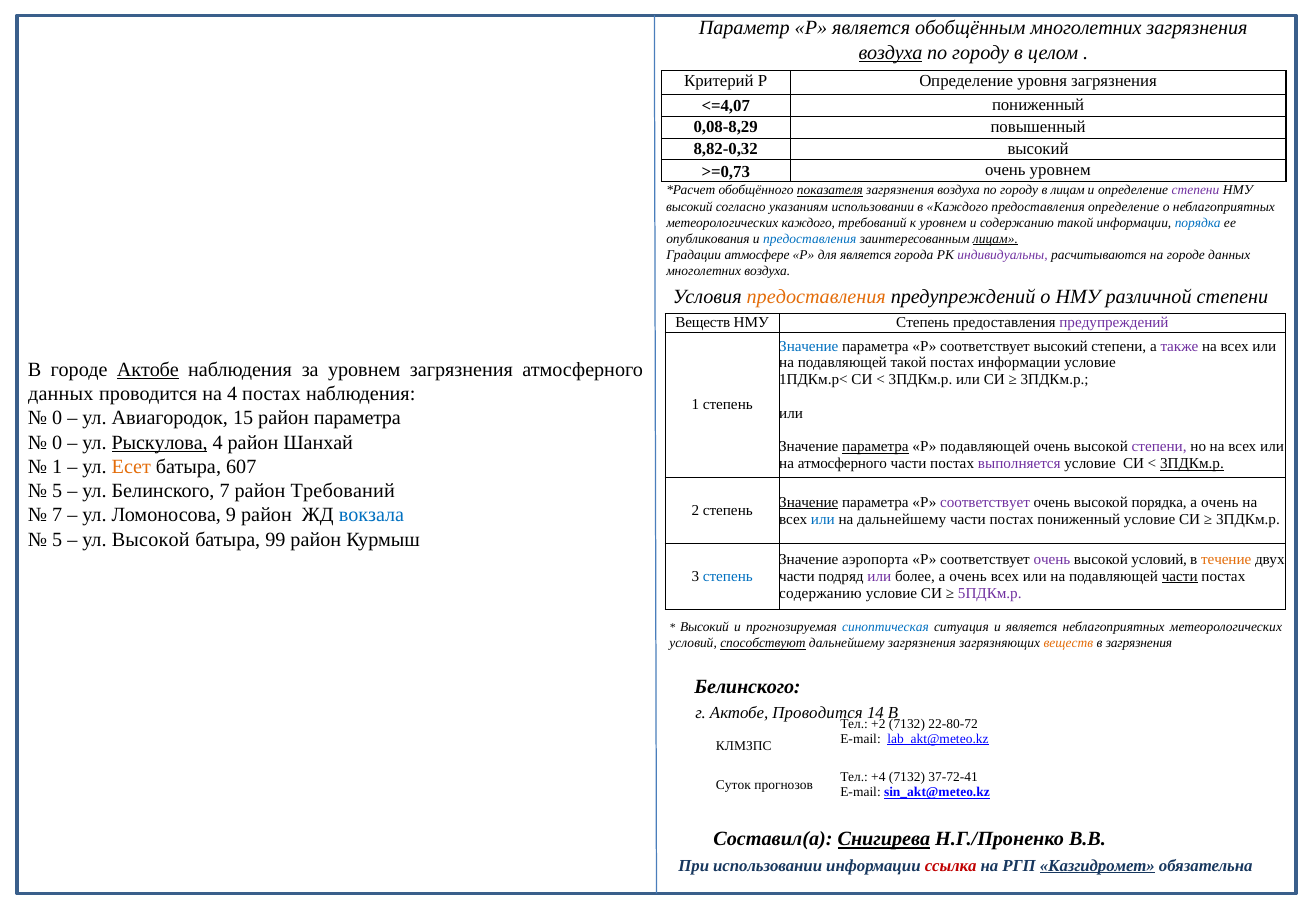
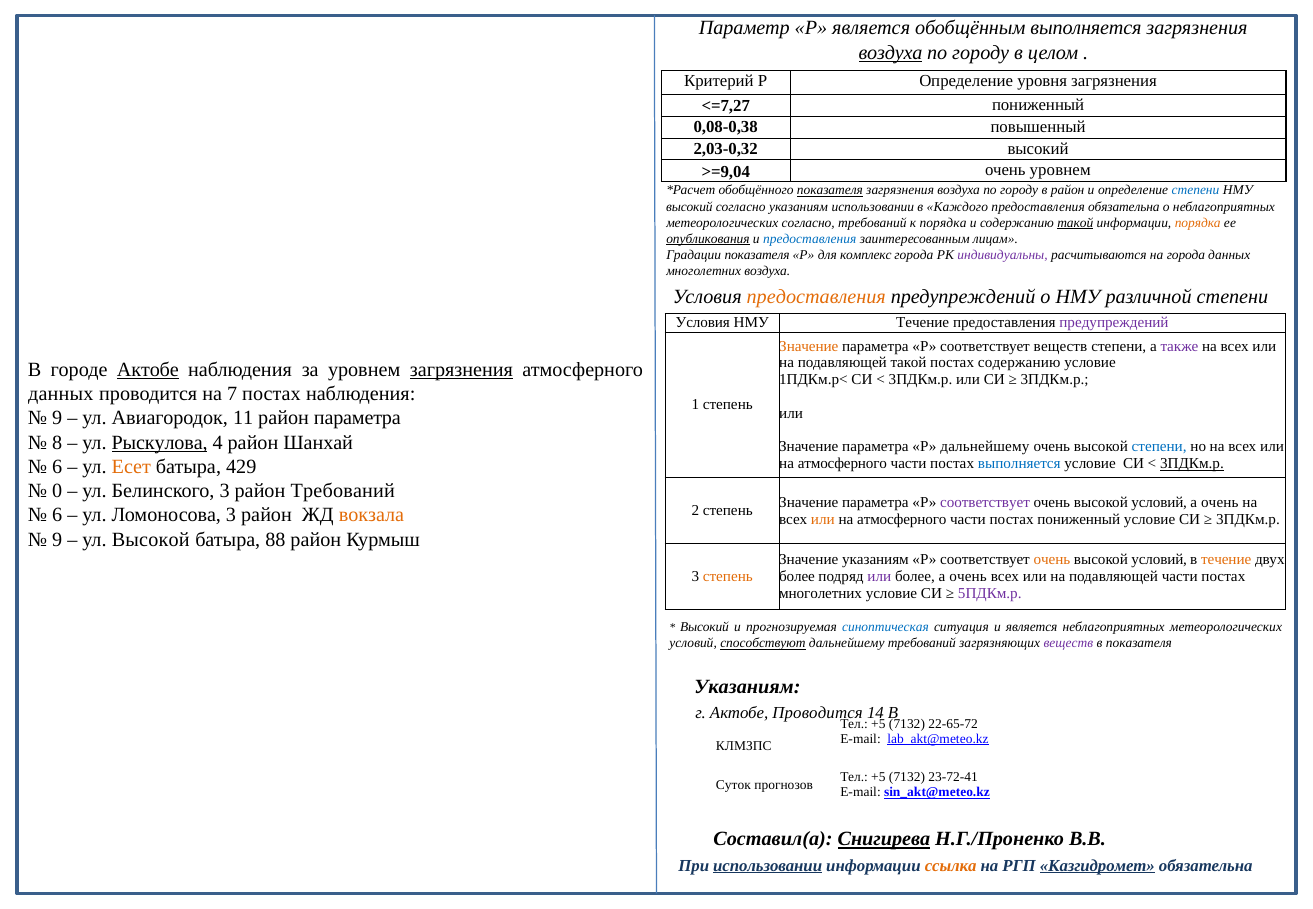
обобщённым многолетних: многолетних -> выполняется
<=4,07: <=4,07 -> <=7,27
0,08-8,29: 0,08-8,29 -> 0,08-0,38
8,82-0,32: 8,82-0,32 -> 2,03-0,32
>=0,73: >=0,73 -> >=9,04
в лицам: лицам -> район
степени at (1195, 190) colour: purple -> blue
предоставления определение: определение -> обязательна
метеорологических каждого: каждого -> согласно
к уровнем: уровнем -> порядка
такой at (1075, 223) underline: none -> present
порядка at (1198, 223) colour: blue -> orange
опубликования underline: none -> present
лицам at (995, 239) underline: present -> none
Градации атмосфере: атмосфере -> показателя
для является: является -> комплекс
на городе: городе -> города
Веществ at (703, 323): Веществ -> Условия
НМУ Степень: Степень -> Течение
Значение at (809, 346) colour: blue -> orange
соответствует высокий: высокий -> веществ
постах информации: информации -> содержанию
загрязнения at (461, 370) underline: none -> present
на 4: 4 -> 7
0 at (57, 418): 0 -> 9
15: 15 -> 11
0 at (57, 443): 0 -> 8
параметра at (875, 447) underline: present -> none
Р подавляющей: подавляющей -> дальнейшему
степени at (1159, 447) colour: purple -> blue
выполняется at (1019, 464) colour: purple -> blue
1 at (57, 467): 1 -> 6
607: 607 -> 429
5 at (57, 491): 5 -> 0
Белинского 7: 7 -> 3
Значение at (809, 502) underline: present -> none
порядка at (1159, 502): порядка -> условий
7 at (57, 515): 7 -> 6
Ломоносова 9: 9 -> 3
вокзала colour: blue -> orange
или at (823, 519) colour: blue -> orange
дальнейшему at (902, 519): дальнейшему -> атмосферного
5 at (57, 539): 5 -> 9
99: 99 -> 88
Значение аэропорта: аэропорта -> указаниям
очень at (1052, 560) colour: purple -> orange
степень at (728, 576) colour: blue -> orange
части at (797, 576): части -> более
части at (1180, 576) underline: present -> none
содержанию at (820, 593): содержанию -> многолетних
дальнейшему загрязнения: загрязнения -> требований
веществ at (1068, 643) colour: orange -> purple
в загрязнения: загрязнения -> показателя
Белинского at (748, 687): Белинского -> Указаниям
+2 at (878, 724): +2 -> +5
22-80-72: 22-80-72 -> 22-65-72
+4 at (878, 777): +4 -> +5
37-72-41: 37-72-41 -> 23-72-41
использовании at (768, 866) underline: none -> present
ссылка colour: red -> orange
